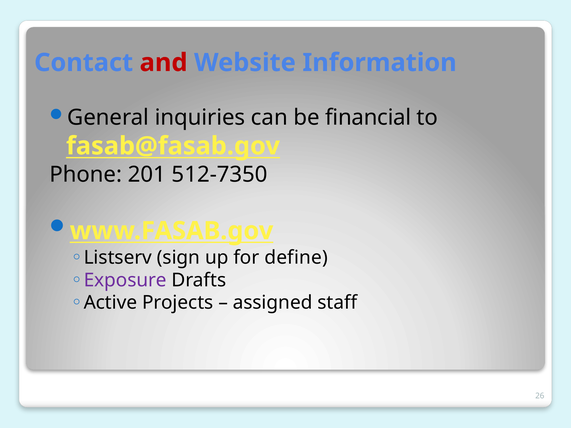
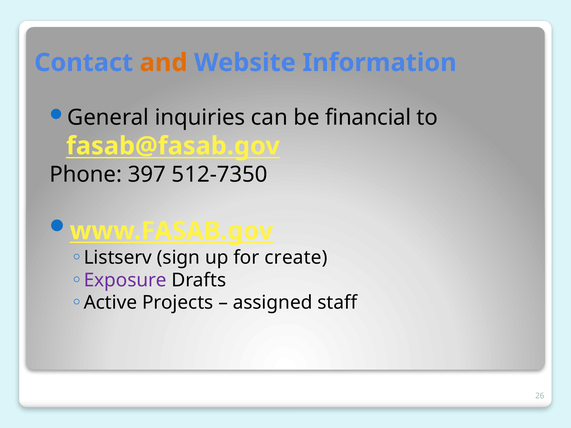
and colour: red -> orange
201: 201 -> 397
define: define -> create
